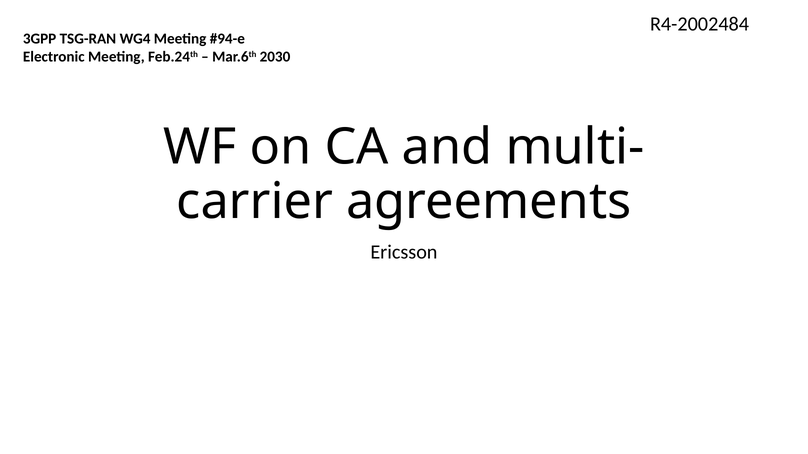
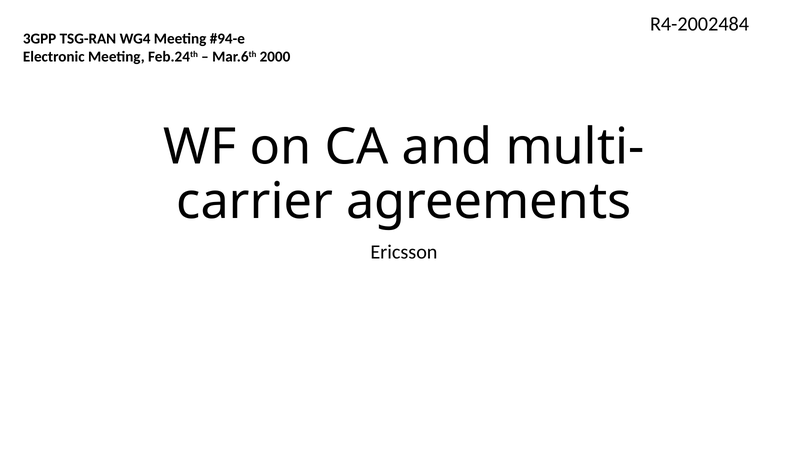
2030: 2030 -> 2000
